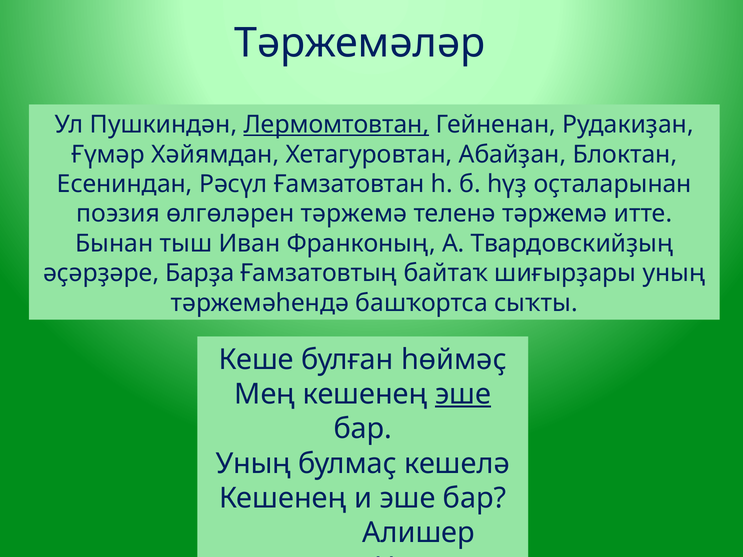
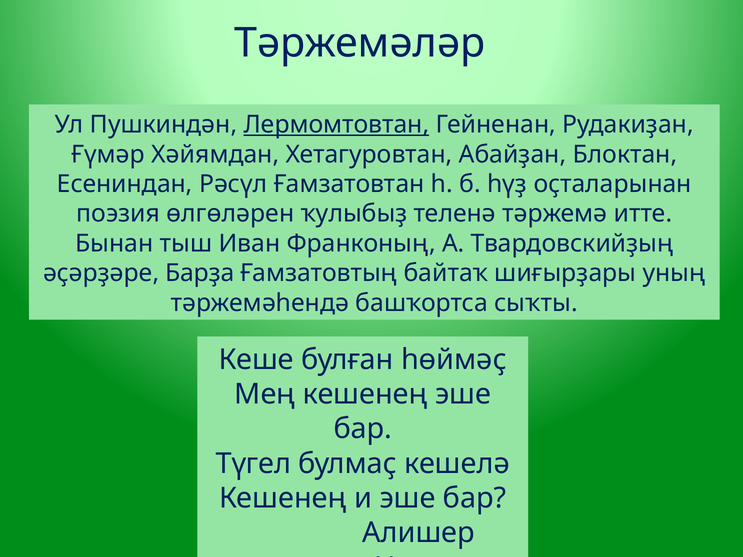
өлгөләрен тәржемә: тәржемә -> ҡулыбыҙ
эше at (463, 394) underline: present -> none
Уның at (253, 464): Уның -> Түгел
